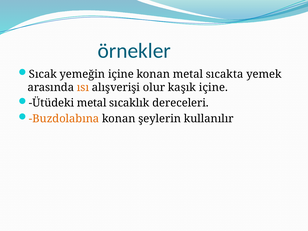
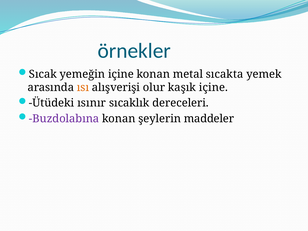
Ütüdeki metal: metal -> ısınır
Buzdolabına colour: orange -> purple
kullanılır: kullanılır -> maddeler
